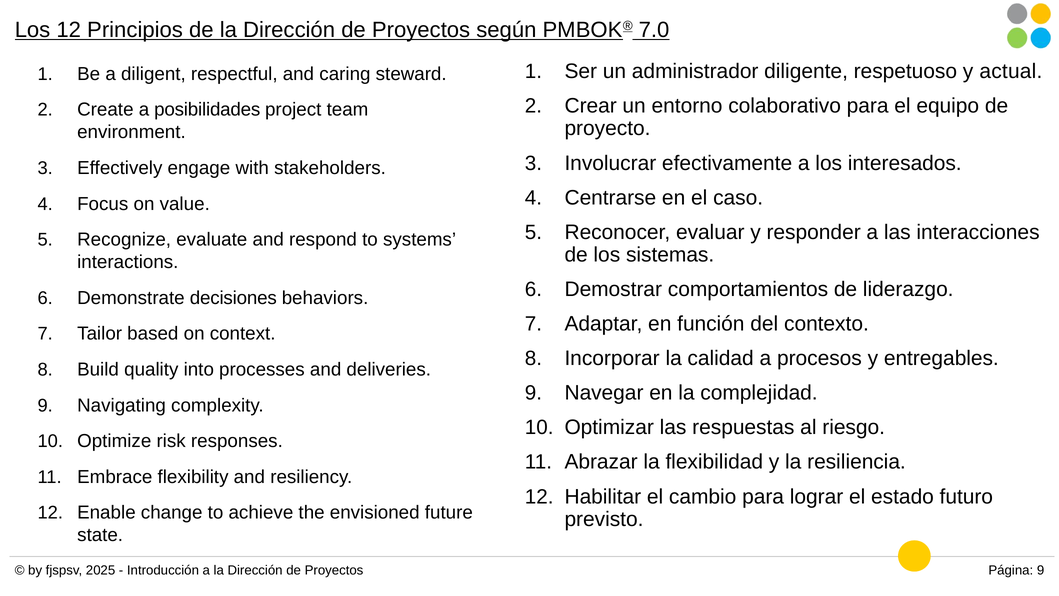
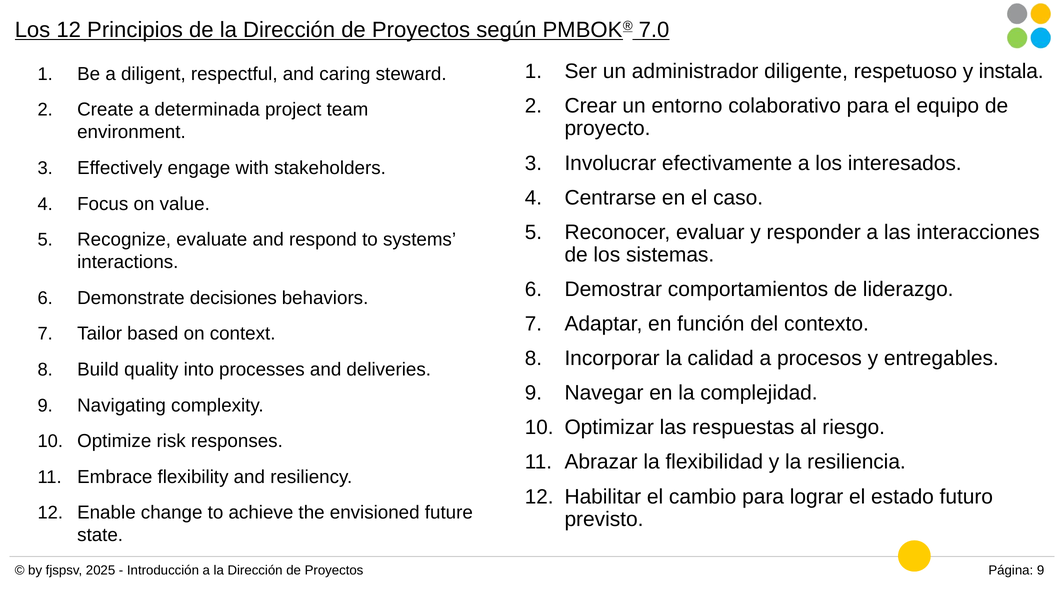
actual: actual -> instala
posibilidades: posibilidades -> determinada
